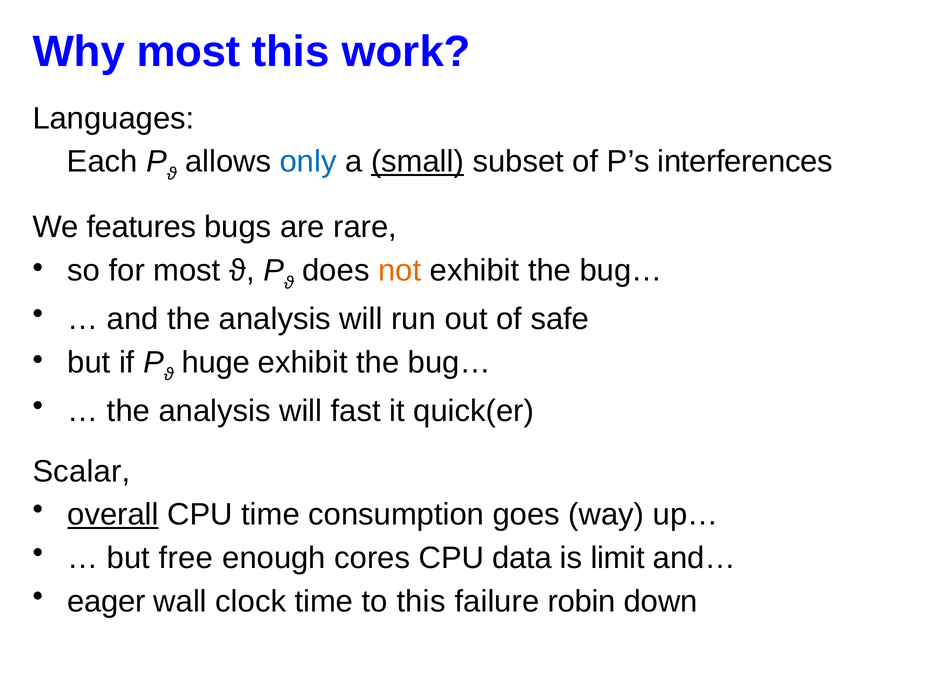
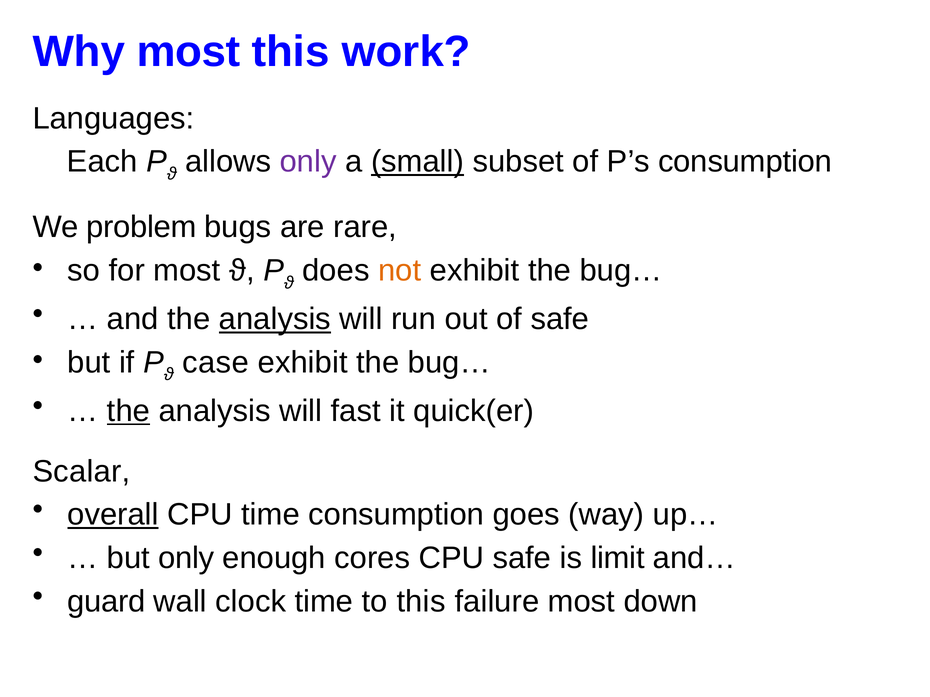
only at (308, 162) colour: blue -> purple
P’s interferences: interferences -> consumption
features: features -> problem
analysis at (275, 319) underline: none -> present
huge: huge -> case
the at (128, 411) underline: none -> present
but free: free -> only
CPU data: data -> safe
eager: eager -> guard
failure robin: robin -> most
